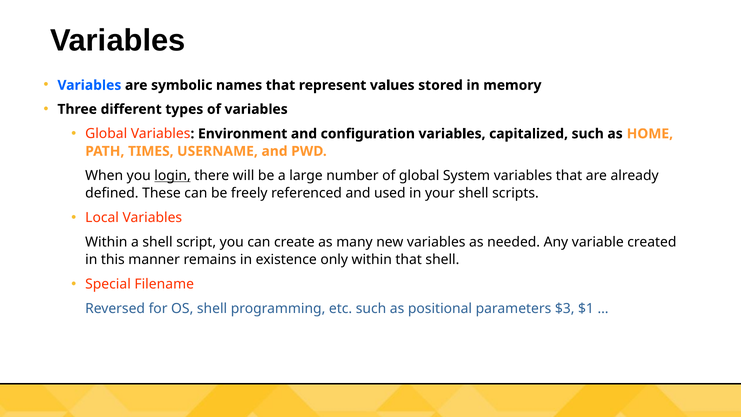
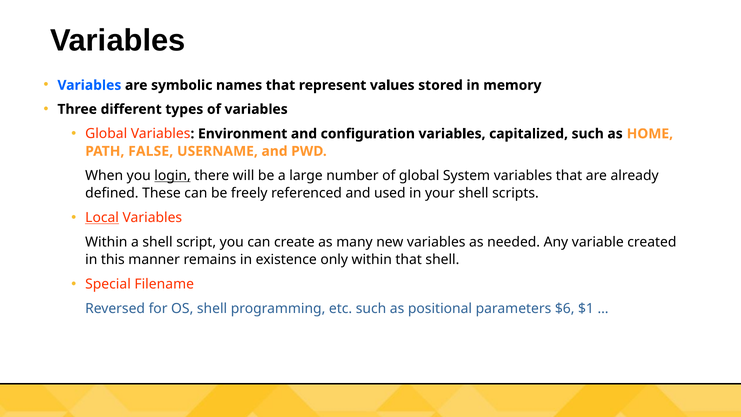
TIMES: TIMES -> FALSE
Local underline: none -> present
$3: $3 -> $6
